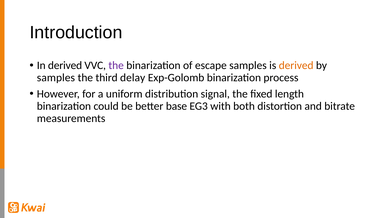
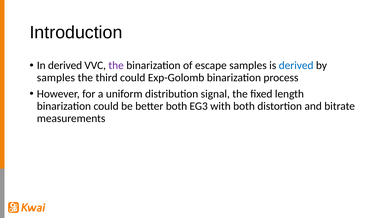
derived at (296, 66) colour: orange -> blue
third delay: delay -> could
better base: base -> both
